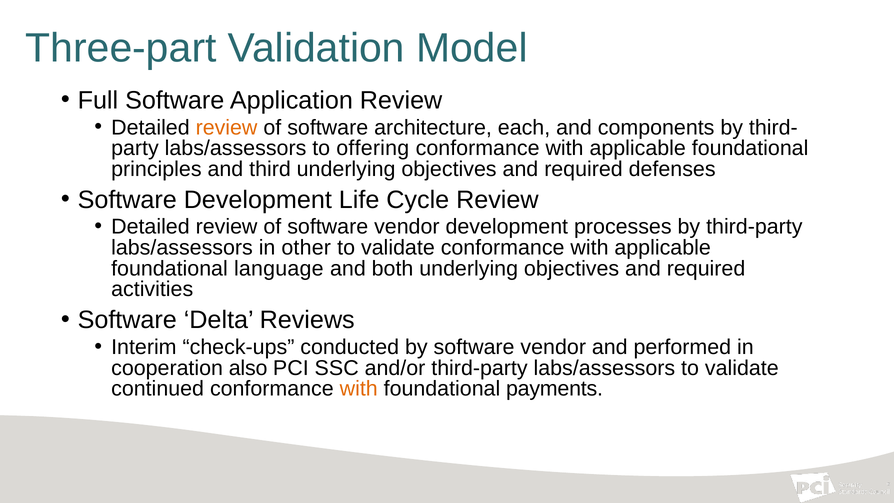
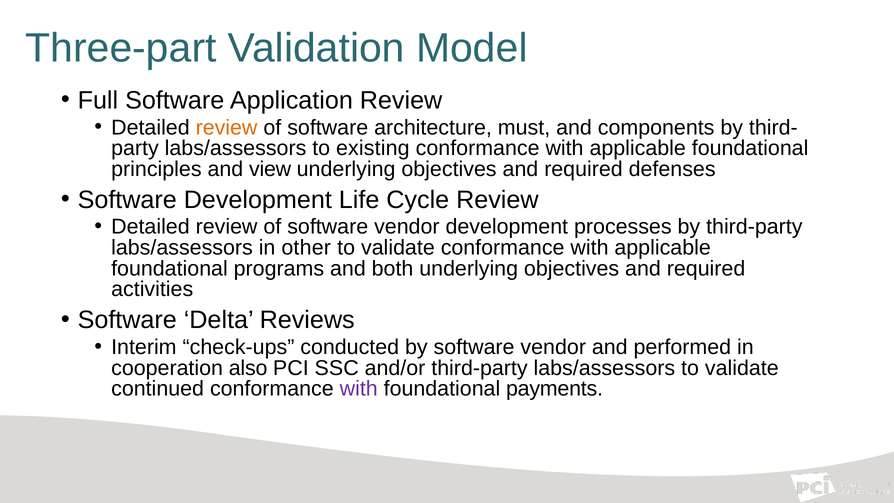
each: each -> must
offering: offering -> existing
third: third -> view
language: language -> programs
with at (359, 389) colour: orange -> purple
